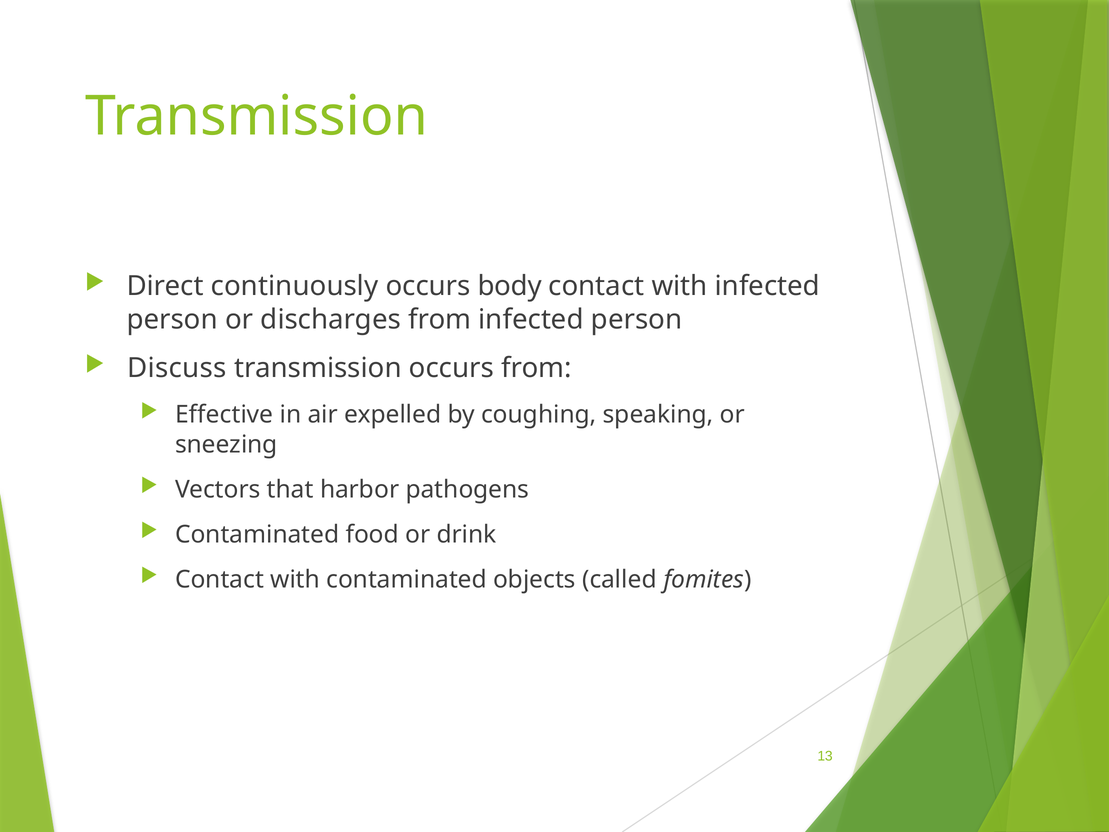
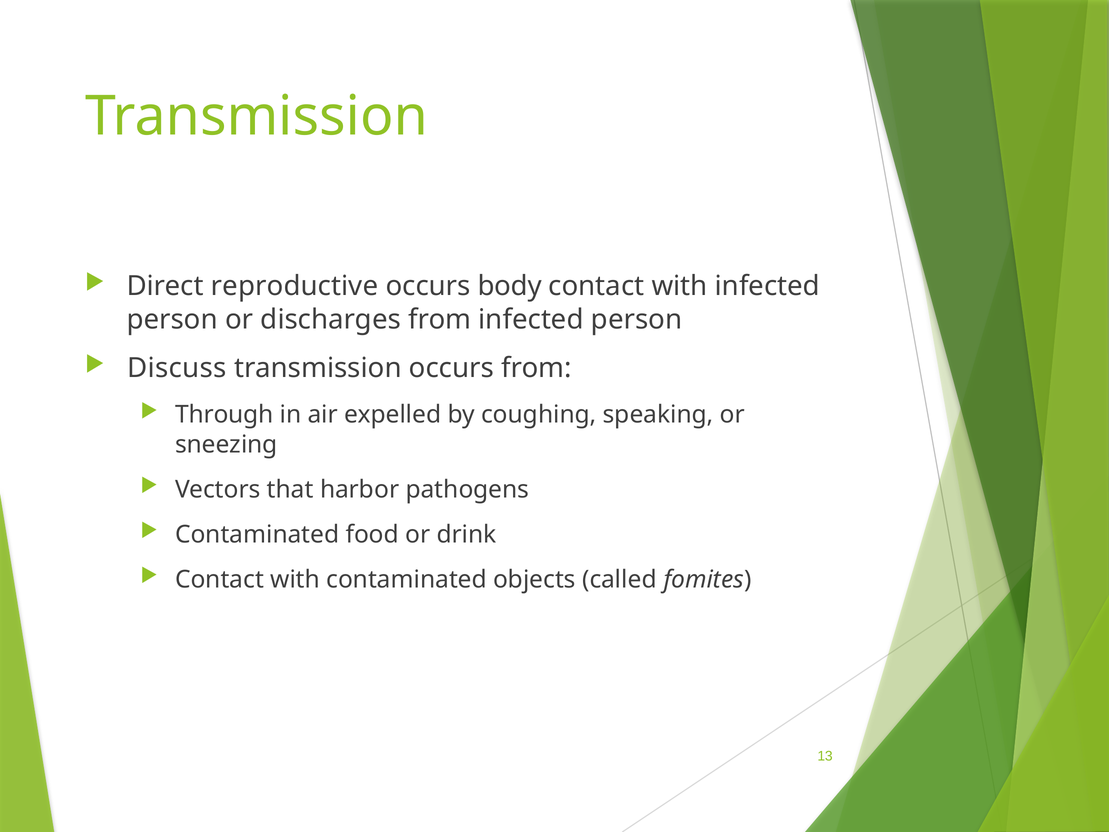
continuously: continuously -> reproductive
Effective: Effective -> Through
